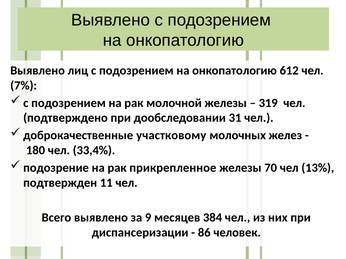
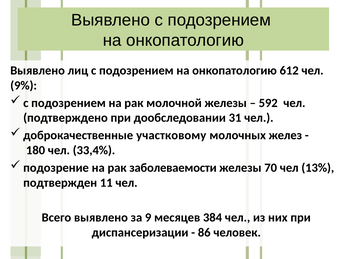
7%: 7% -> 9%
319: 319 -> 592
прикрепленное: прикрепленное -> заболеваемости
